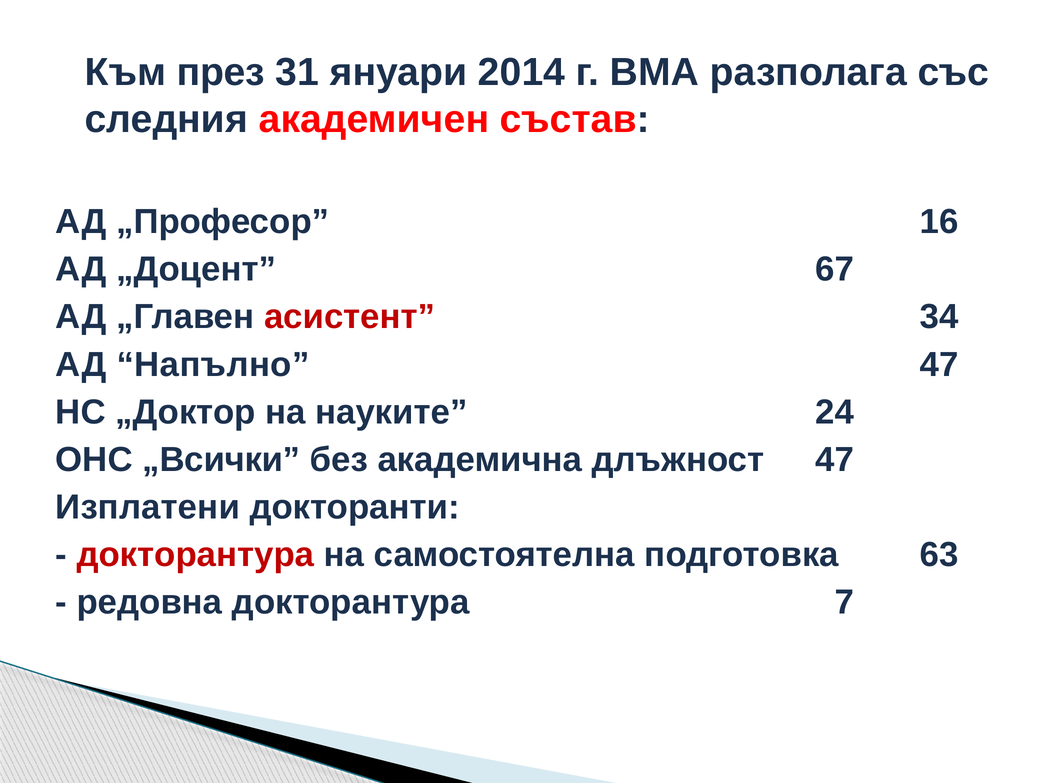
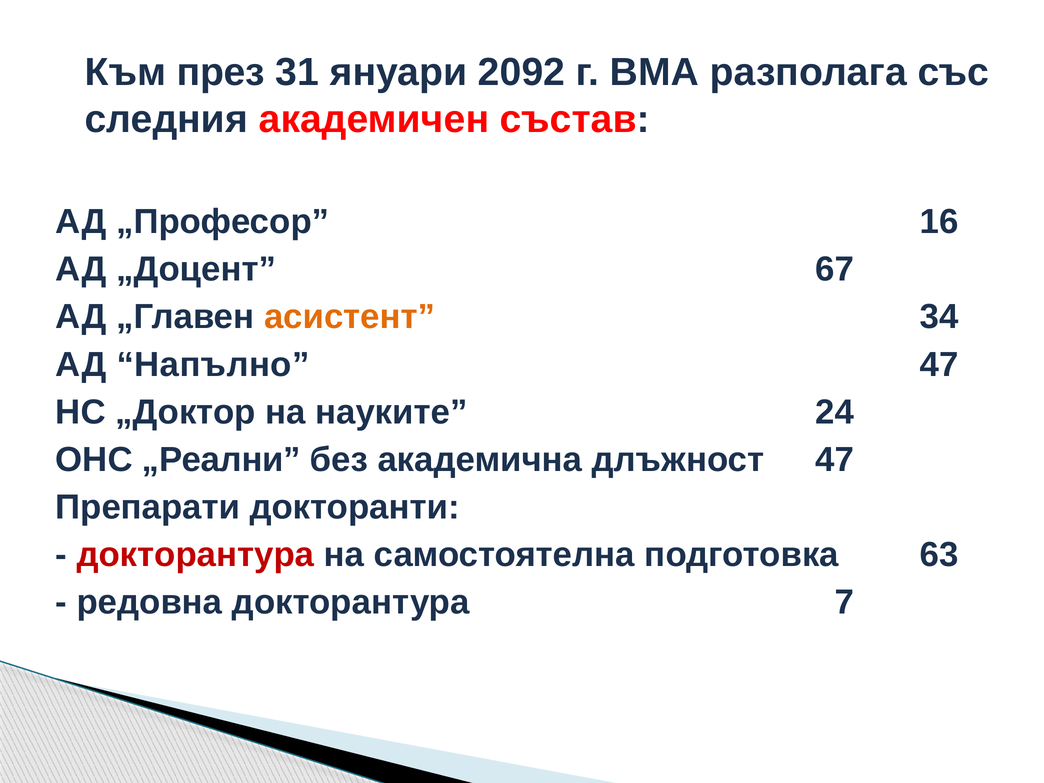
2014: 2014 -> 2092
асистент colour: red -> orange
„Всички: „Всички -> „Реални
Изплатени: Изплатени -> Препарати
